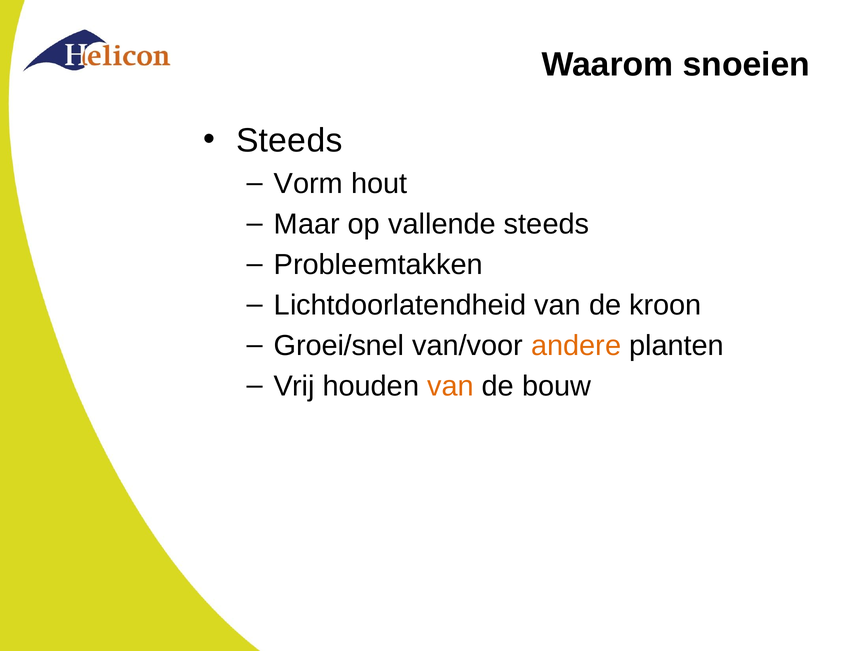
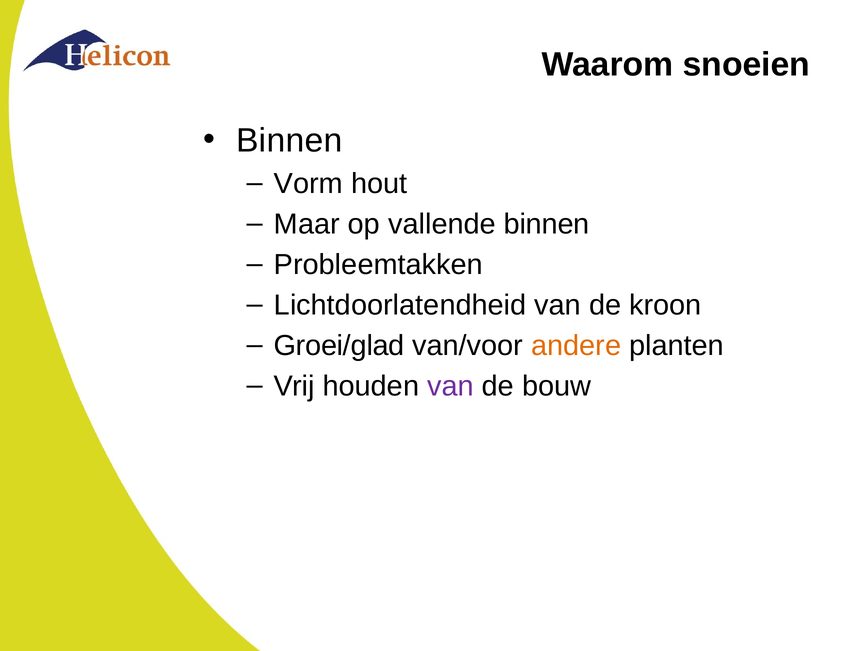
Steeds at (289, 141): Steeds -> Binnen
vallende steeds: steeds -> binnen
Groei/snel: Groei/snel -> Groei/glad
van at (450, 386) colour: orange -> purple
